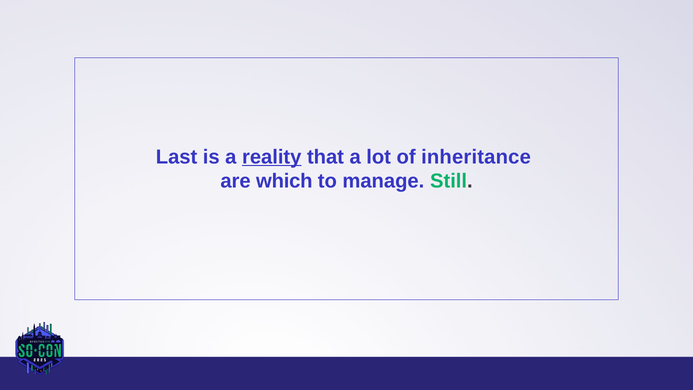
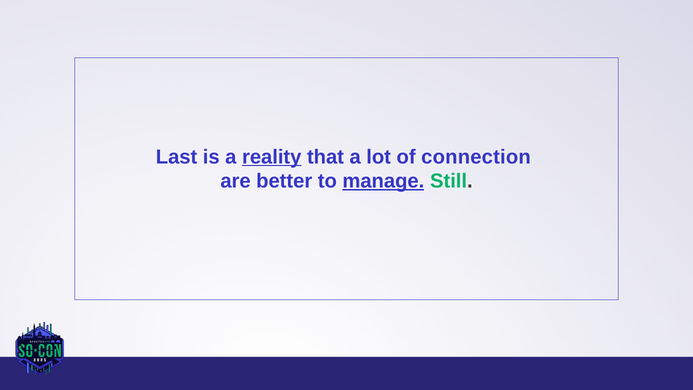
inheritance: inheritance -> connection
which: which -> better
manage underline: none -> present
